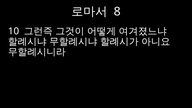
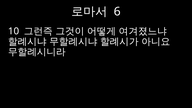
8: 8 -> 6
